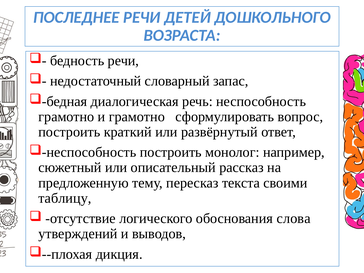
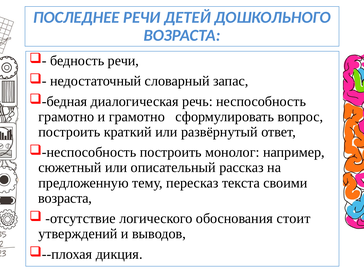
таблицу at (65, 198): таблицу -> возраста
слова: слова -> стоит
